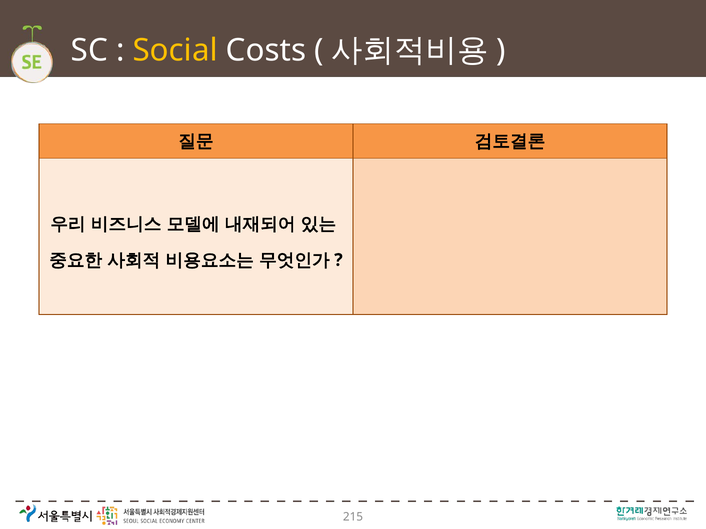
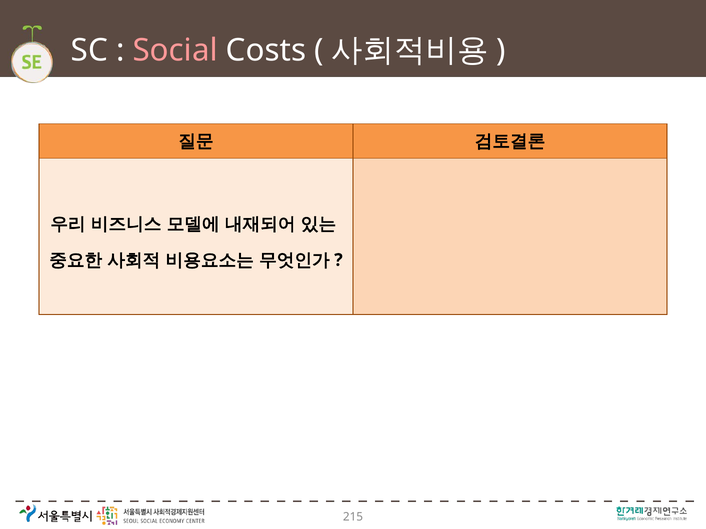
Social colour: yellow -> pink
